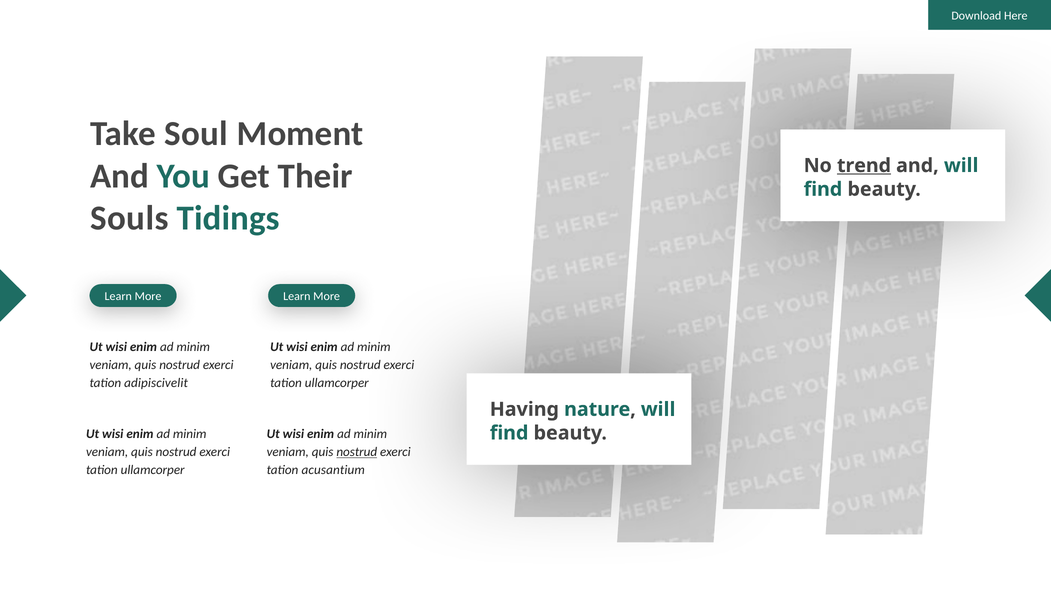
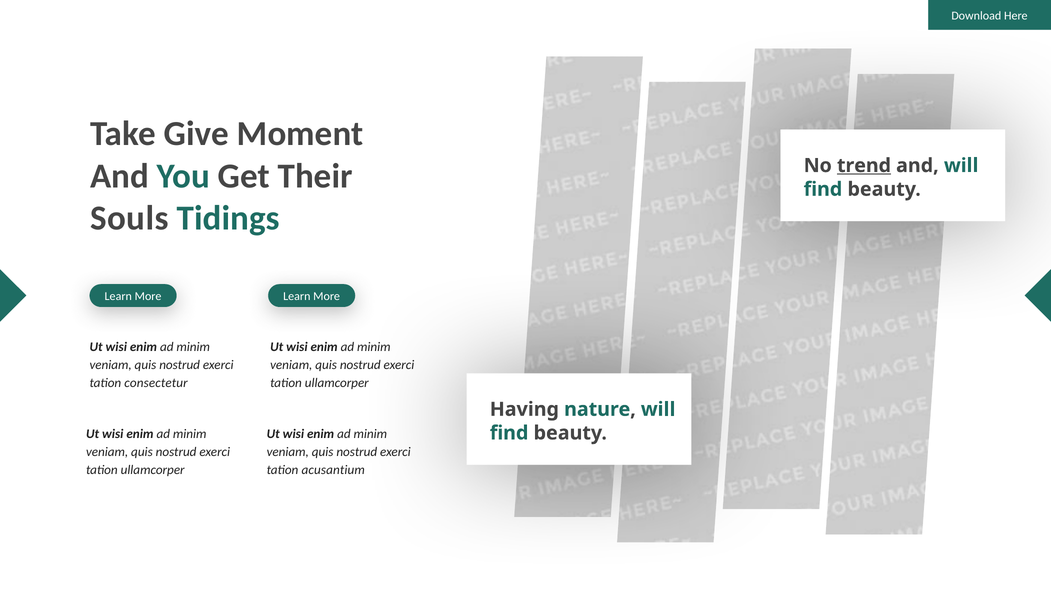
Soul: Soul -> Give
adipiscivelit: adipiscivelit -> consectetur
nostrud at (357, 452) underline: present -> none
